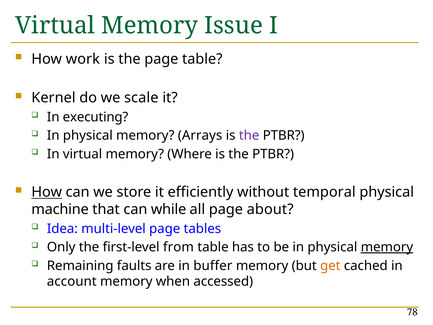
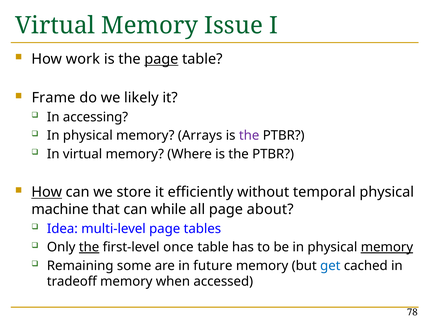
page at (161, 59) underline: none -> present
Kernel: Kernel -> Frame
scale: scale -> likely
executing: executing -> accessing
the at (89, 247) underline: none -> present
from: from -> once
faults: faults -> some
buffer: buffer -> future
get colour: orange -> blue
account: account -> tradeoff
